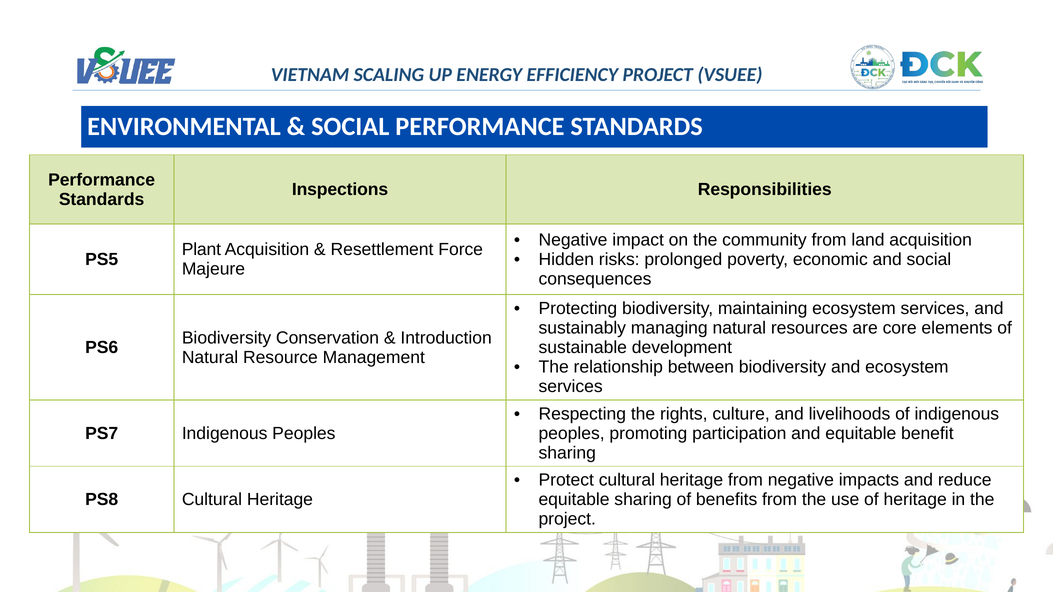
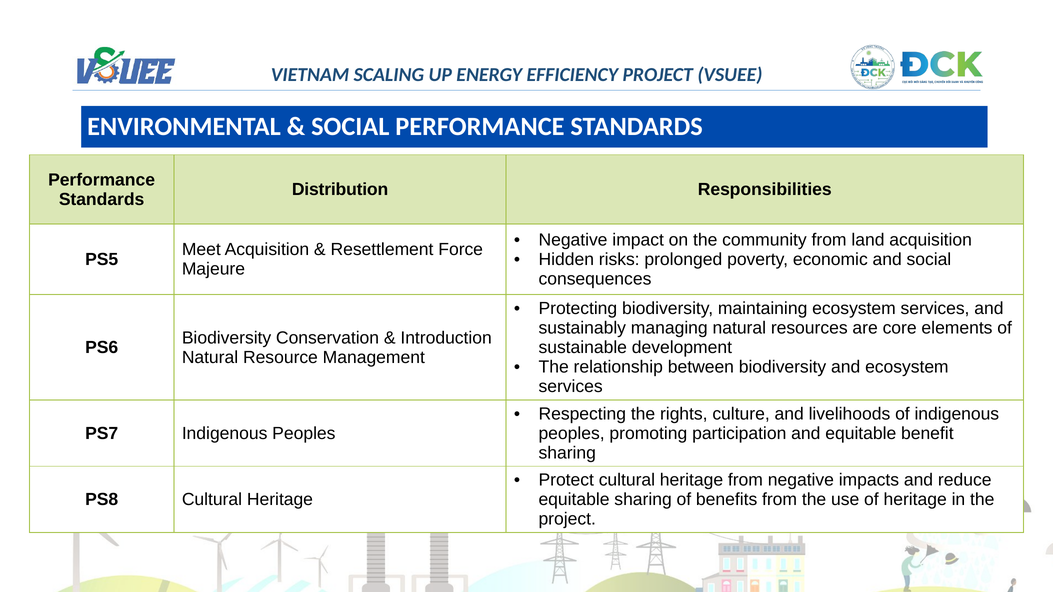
Inspections: Inspections -> Distribution
Plant: Plant -> Meet
